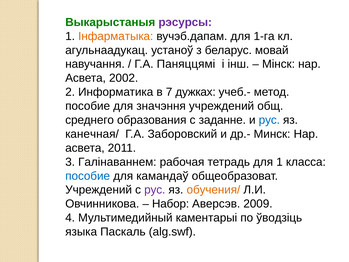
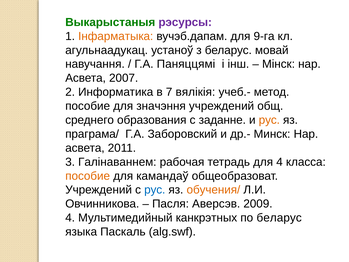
1-га: 1-га -> 9-га
2002: 2002 -> 2007
дужках: дужках -> вялікія
рус at (269, 120) colour: blue -> orange
канечная/: канечная/ -> праграма/
для 1: 1 -> 4
пособие at (88, 176) colour: blue -> orange
рус at (155, 190) colour: purple -> blue
Набор: Набор -> Пасля
каментарыі: каментарыі -> канкрэтных
по ўводзіць: ўводзіць -> беларус
